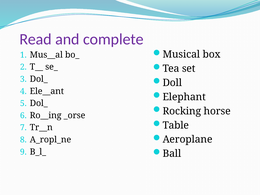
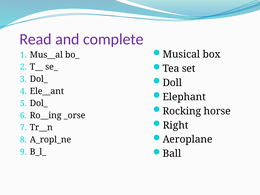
Table: Table -> Right
